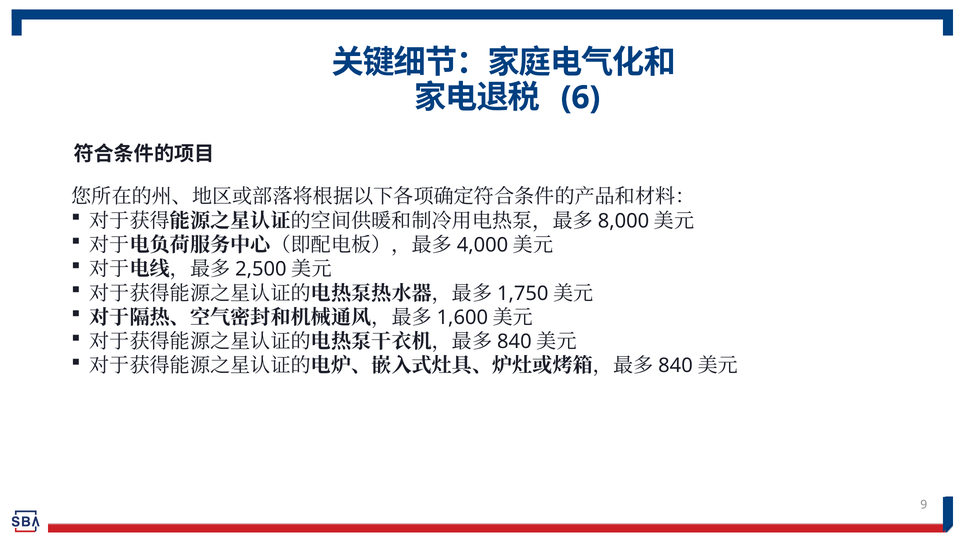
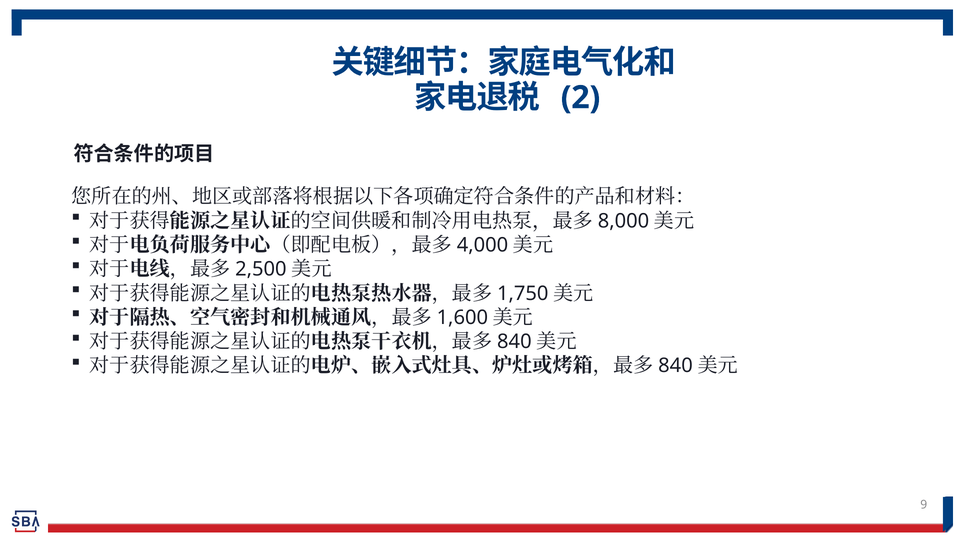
6: 6 -> 2
